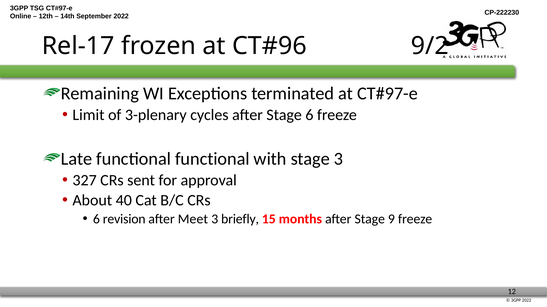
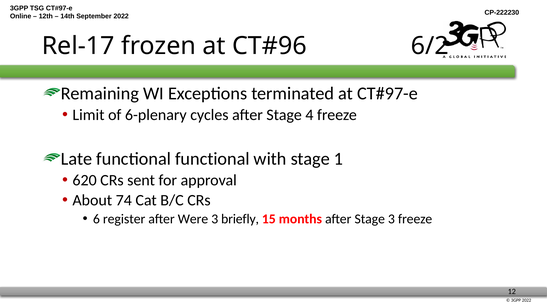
9/2: 9/2 -> 6/2
3-plenary: 3-plenary -> 6-plenary
Stage 6: 6 -> 4
stage 3: 3 -> 1
327: 327 -> 620
40: 40 -> 74
revision: revision -> register
Meet: Meet -> Were
Stage 9: 9 -> 3
